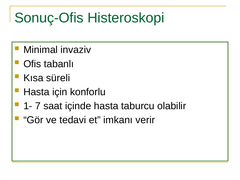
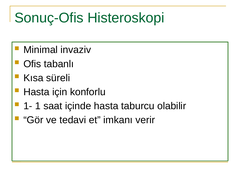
7: 7 -> 1
